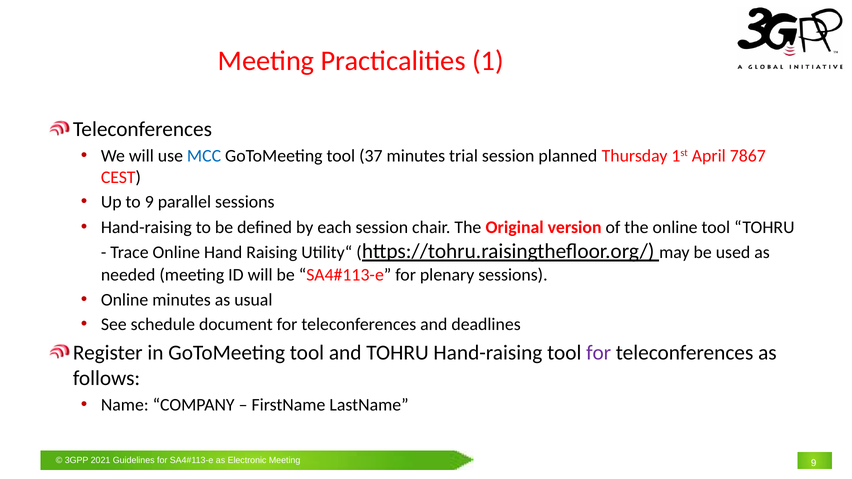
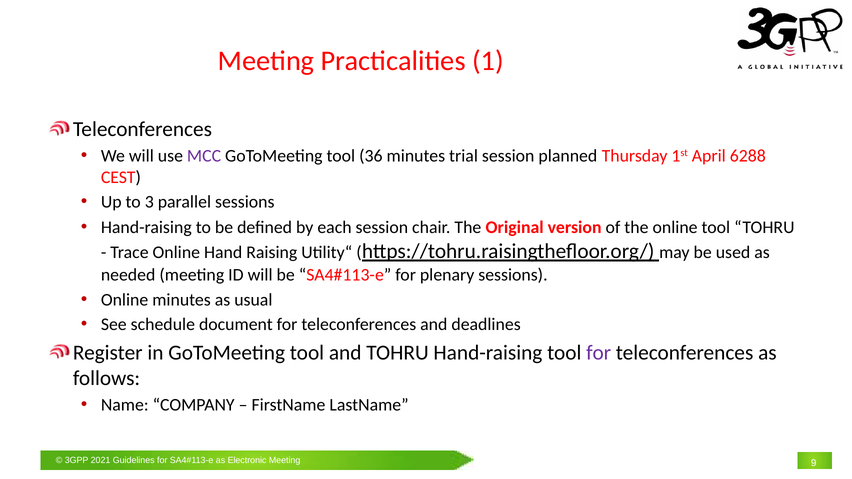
MCC colour: blue -> purple
37: 37 -> 36
7867: 7867 -> 6288
to 9: 9 -> 3
